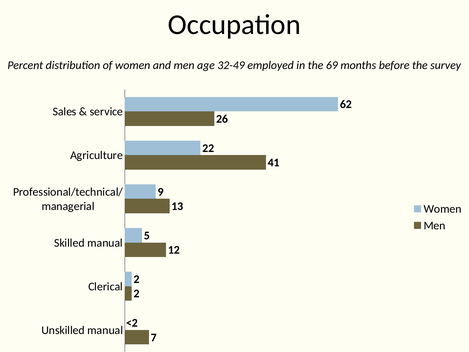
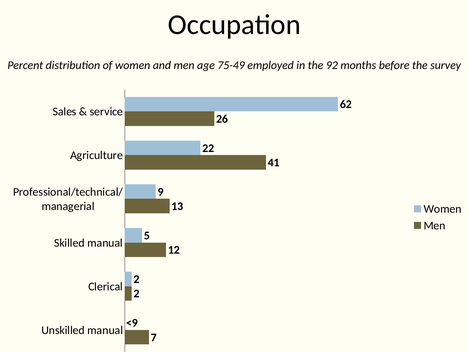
32-49: 32-49 -> 75-49
69: 69 -> 92
<2: <2 -> <9
